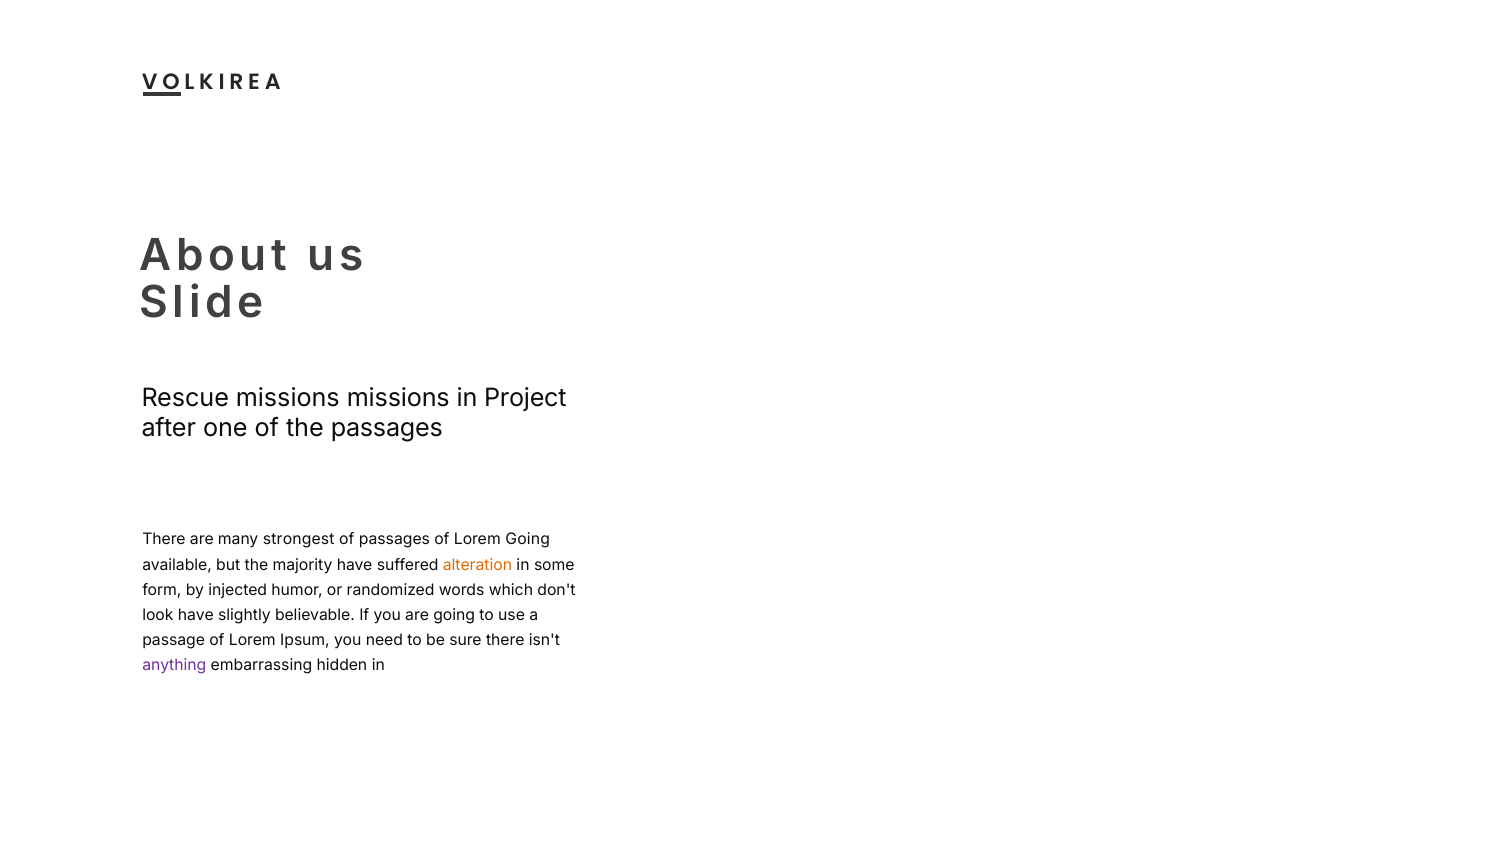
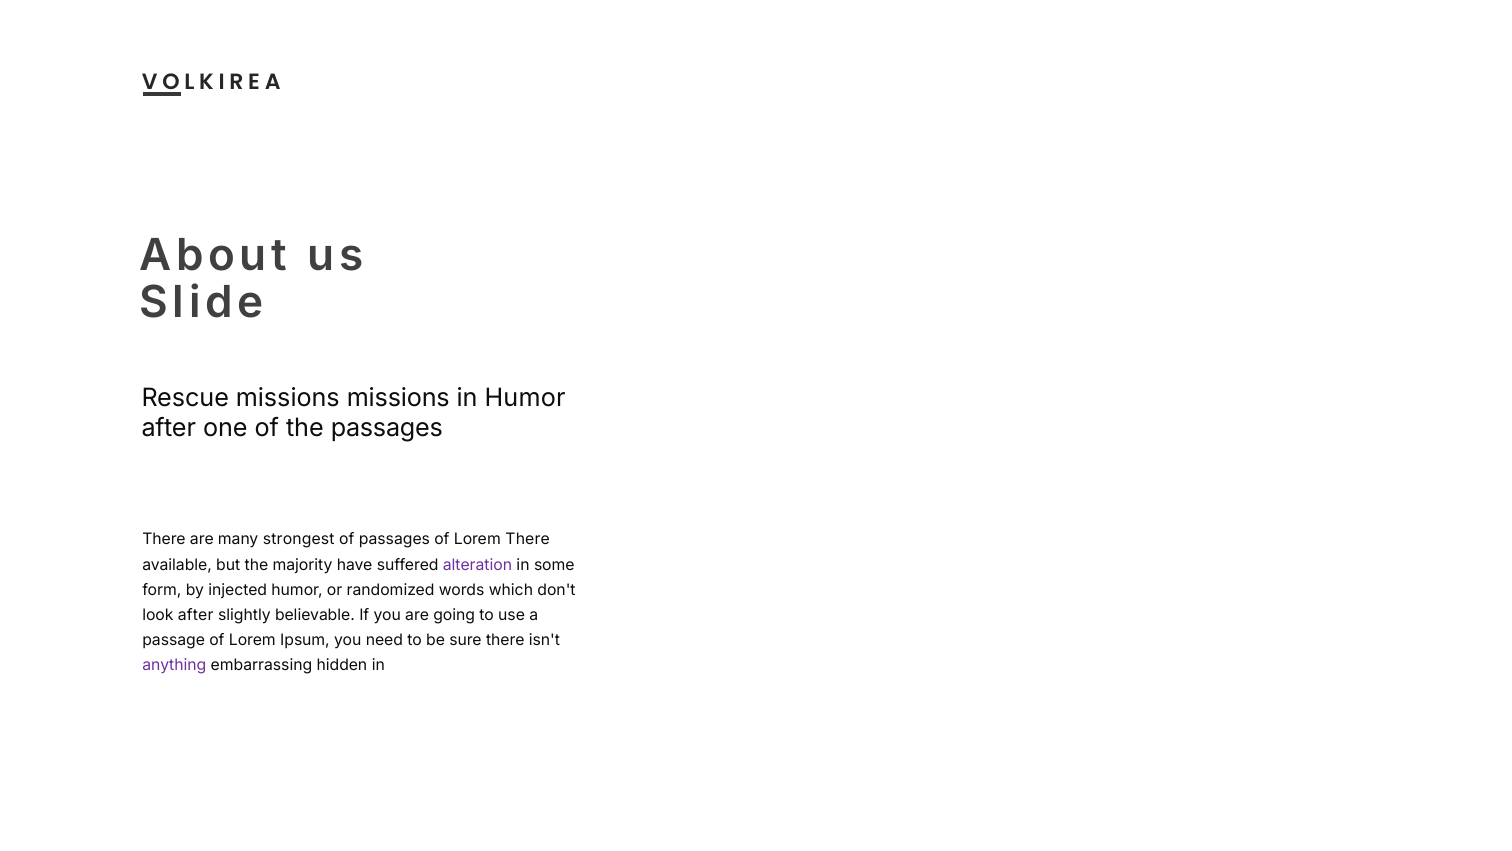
in Project: Project -> Humor
Lorem Going: Going -> There
alteration colour: orange -> purple
look have: have -> after
